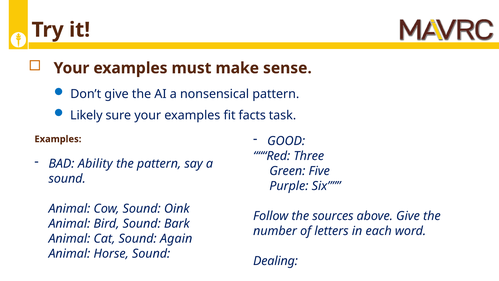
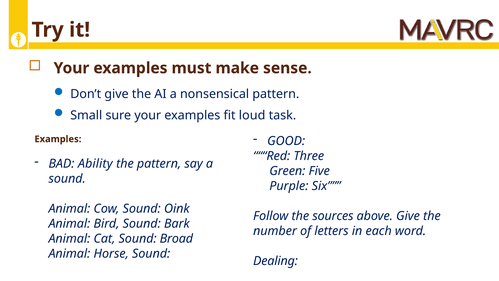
Likely: Likely -> Small
facts: facts -> loud
Again: Again -> Broad
